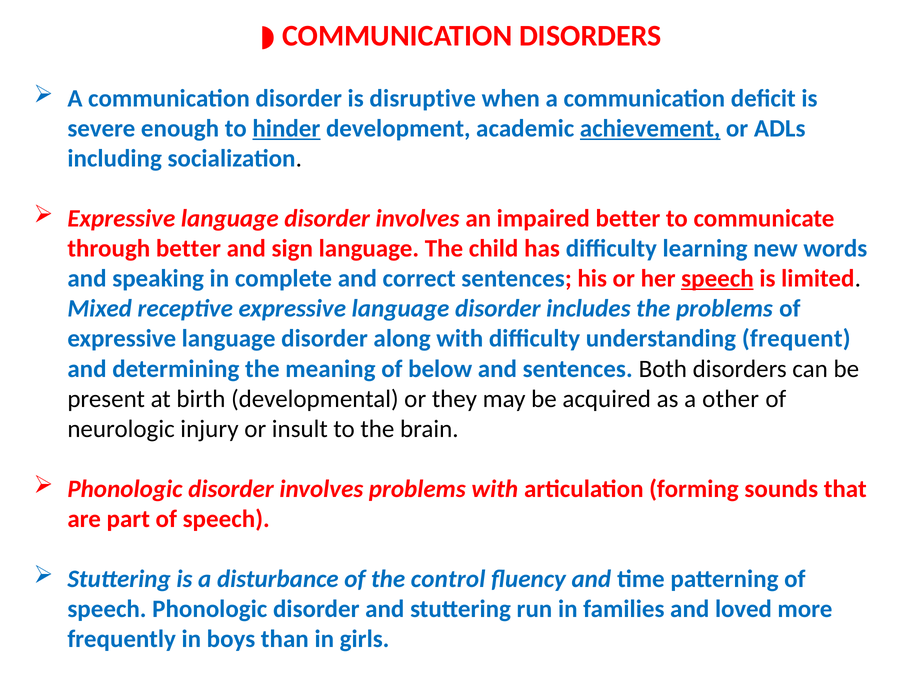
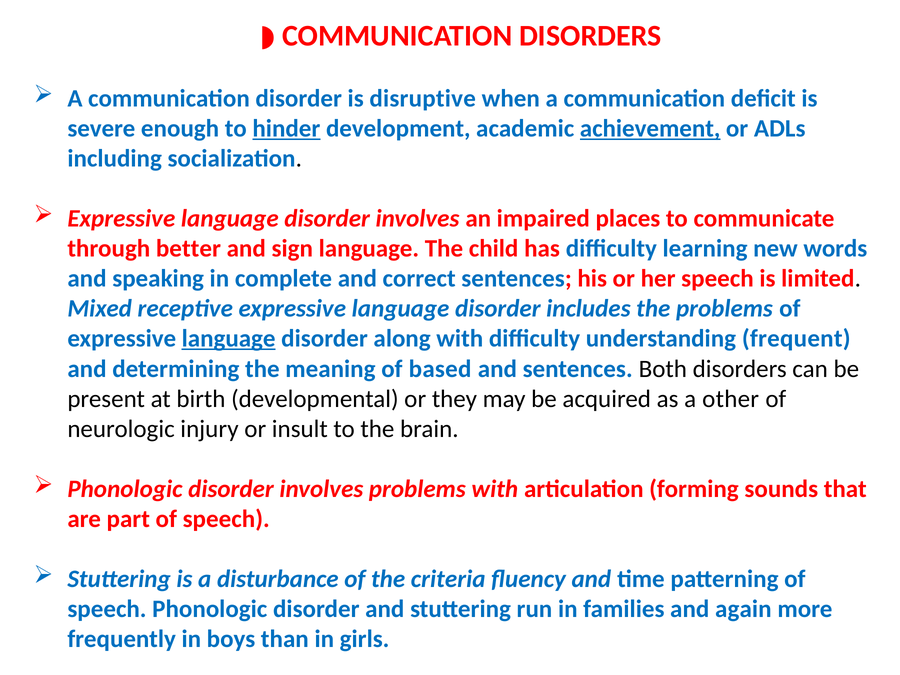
impaired better: better -> places
speech at (717, 279) underline: present -> none
language at (229, 339) underline: none -> present
below: below -> based
control: control -> criteria
loved: loved -> again
